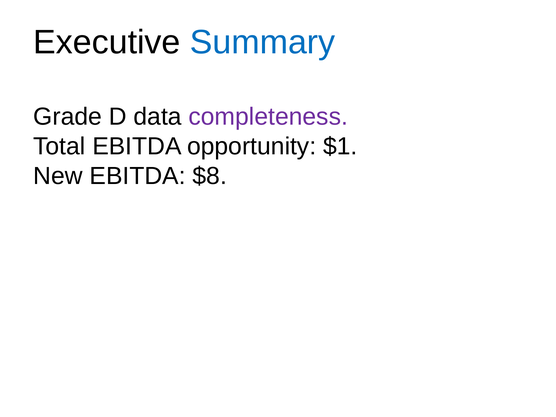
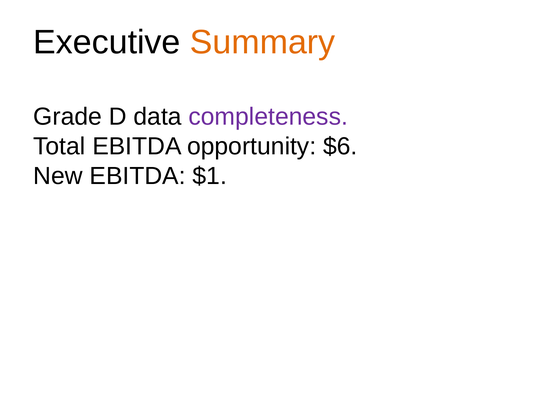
Summary colour: blue -> orange
$1: $1 -> $6
$8: $8 -> $1
